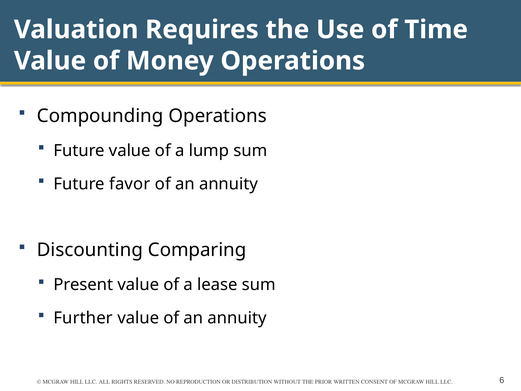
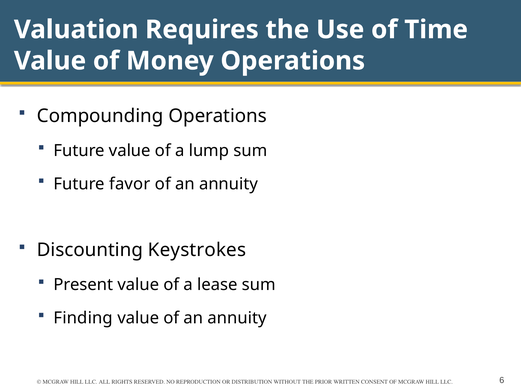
Comparing: Comparing -> Keystrokes
Further: Further -> Finding
